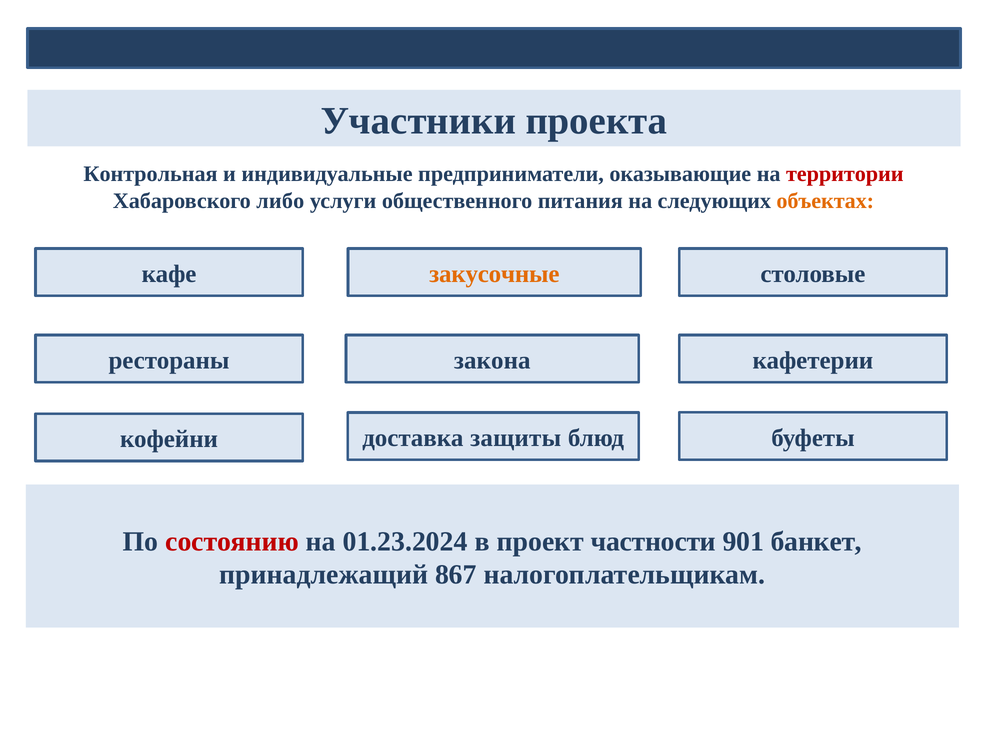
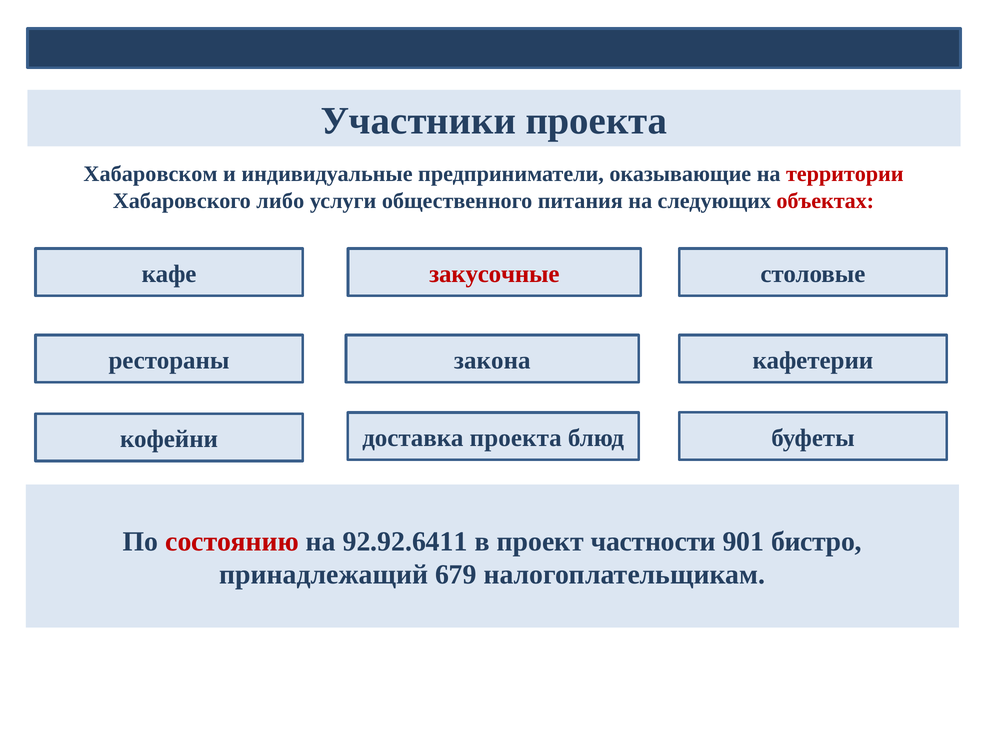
Контрольная: Контрольная -> Хабаровском
объектах colour: orange -> red
закусочные colour: orange -> red
доставка защиты: защиты -> проекта
01.23.2024: 01.23.2024 -> 92.92.6411
банкет: банкет -> бистро
867: 867 -> 679
